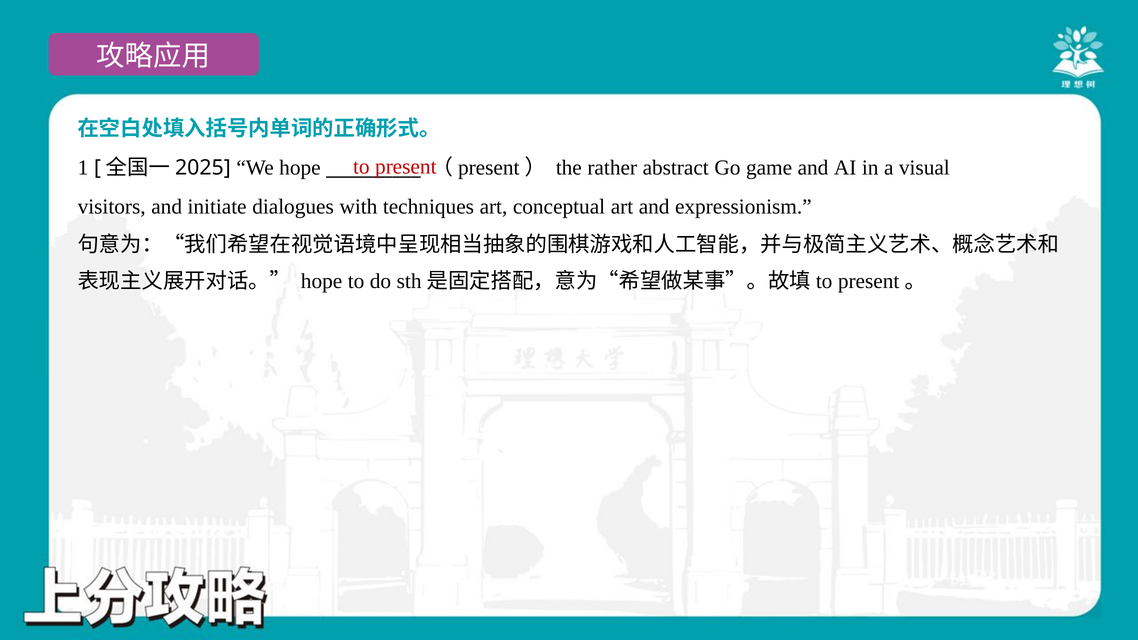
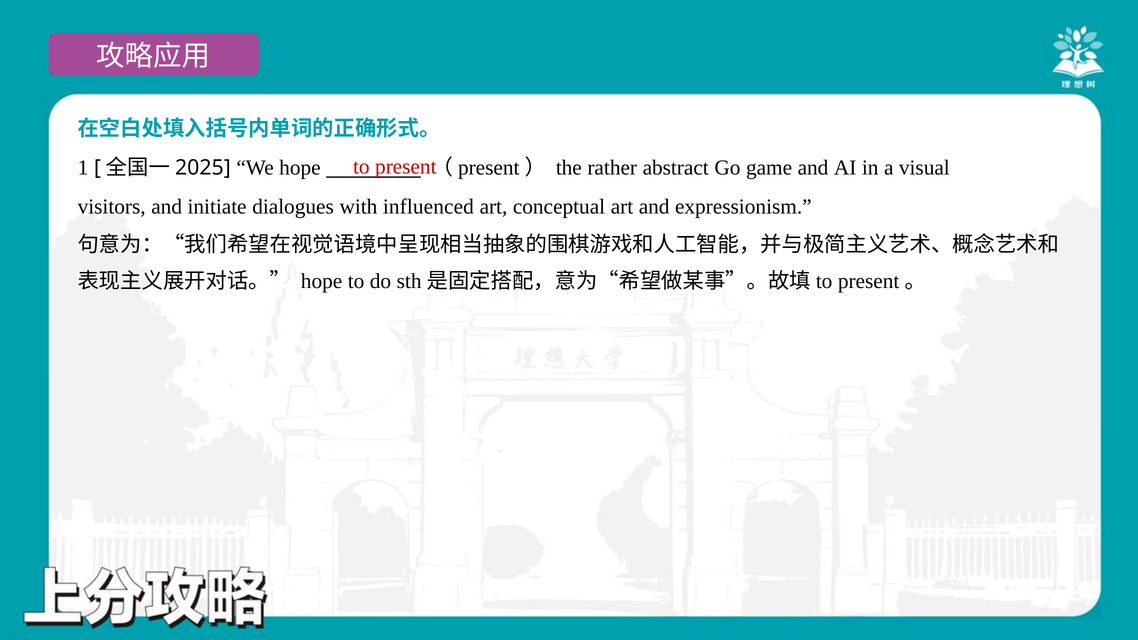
techniques: techniques -> influenced
